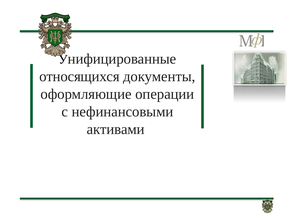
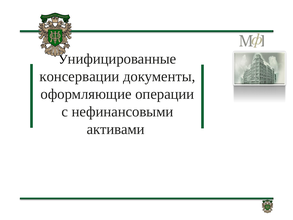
относящихся: относящихся -> консервации
